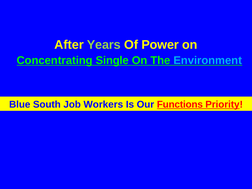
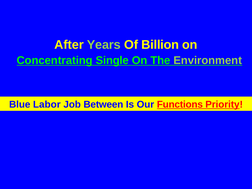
Power: Power -> Billion
Environment colour: light blue -> light green
South: South -> Labor
Workers: Workers -> Between
